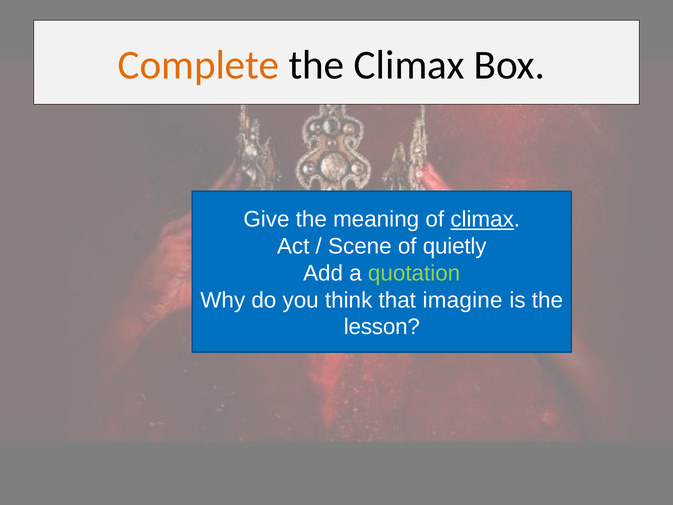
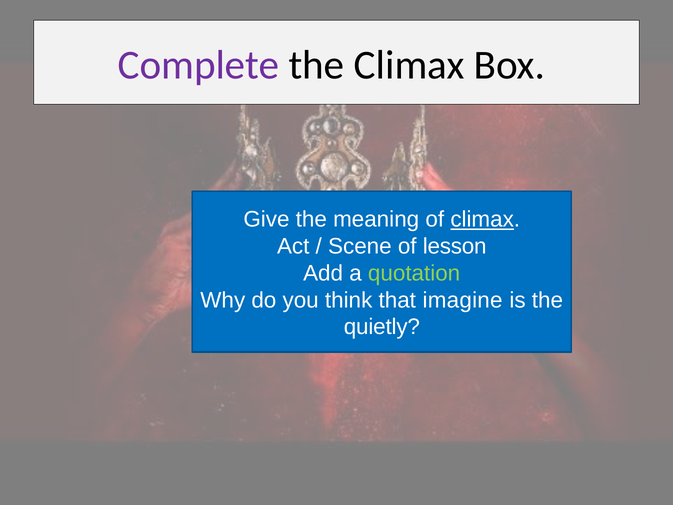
Complete colour: orange -> purple
quietly: quietly -> lesson
lesson: lesson -> quietly
